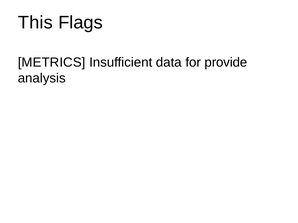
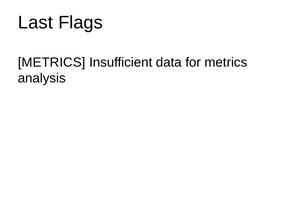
This: This -> Last
for provide: provide -> metrics
